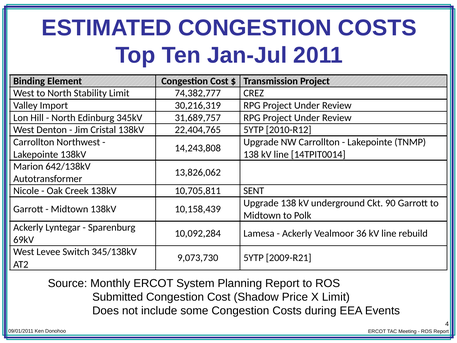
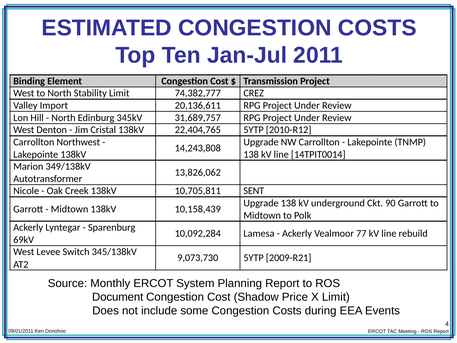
30,216,319: 30,216,319 -> 20,136,611
642/138kV: 642/138kV -> 349/138kV
36: 36 -> 77
Submitted: Submitted -> Document
